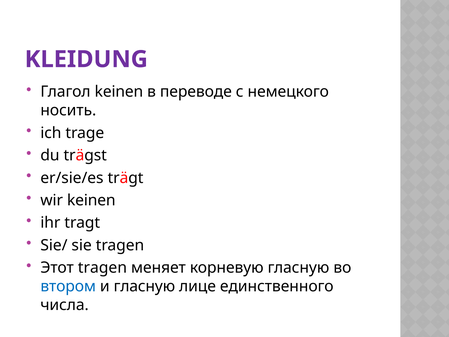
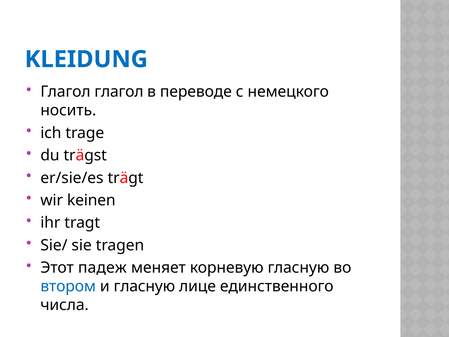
KLEIDUNG colour: purple -> blue
Глагол keinen: keinen -> глагол
Этот tragen: tragen -> падеж
